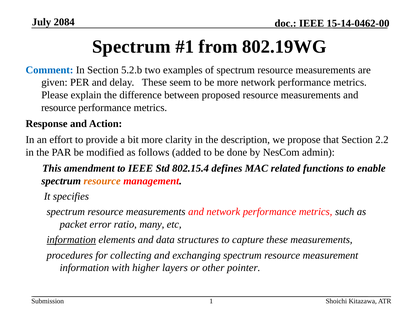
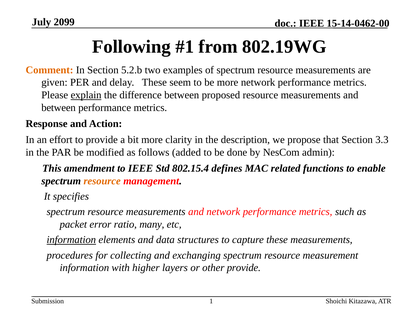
2084: 2084 -> 2099
Spectrum at (131, 47): Spectrum -> Following
Comment colour: blue -> orange
explain underline: none -> present
resource at (59, 108): resource -> between
2.2: 2.2 -> 3.3
other pointer: pointer -> provide
